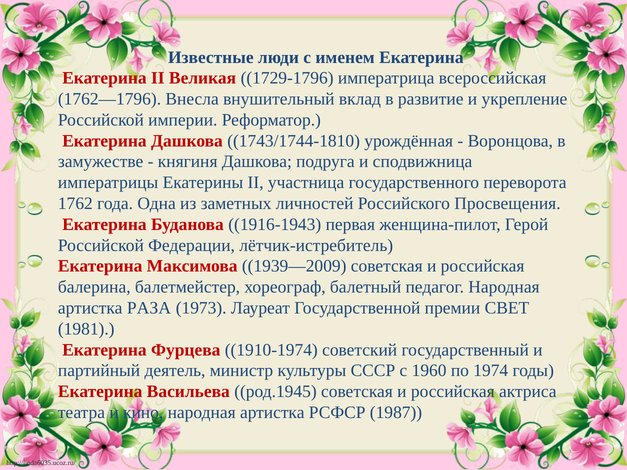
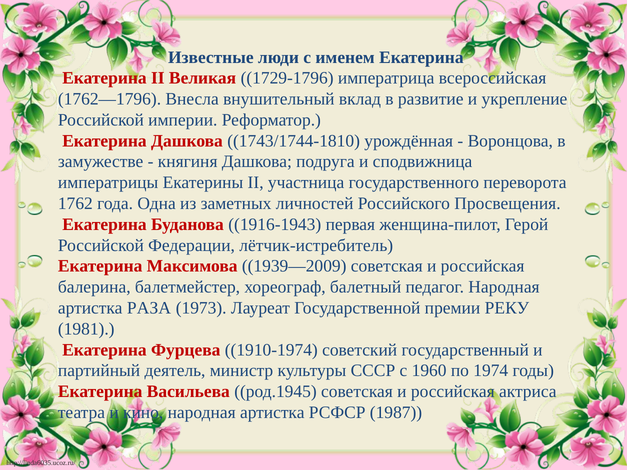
СВЕТ: СВЕТ -> РЕКУ
